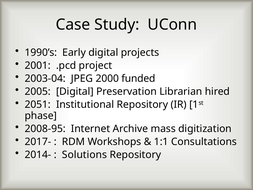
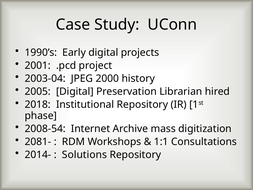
funded: funded -> history
2051: 2051 -> 2018
2008-95: 2008-95 -> 2008-54
2017-: 2017- -> 2081-
